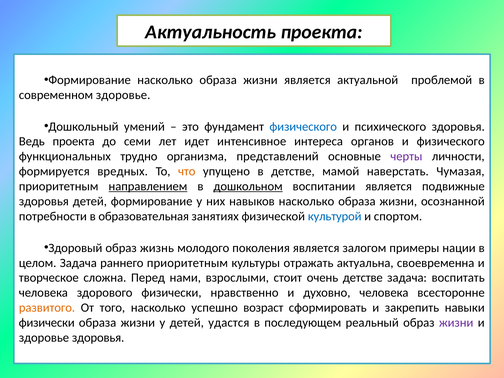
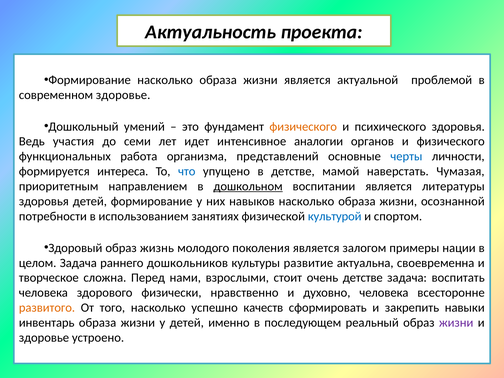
физического at (303, 127) colour: blue -> orange
Ведь проекта: проекта -> участия
интереса: интереса -> аналогии
трудно: трудно -> работа
черты colour: purple -> blue
вредных: вредных -> интереса
что colour: orange -> blue
направлением underline: present -> none
подвижные: подвижные -> литературы
образовательная: образовательная -> использованием
раннего приоритетным: приоритетным -> дошкольников
отражать: отражать -> развитие
возраст: возраст -> качеств
физически at (47, 323): физически -> инвентарь
удастся: удастся -> именно
здоровье здоровья: здоровья -> устроено
